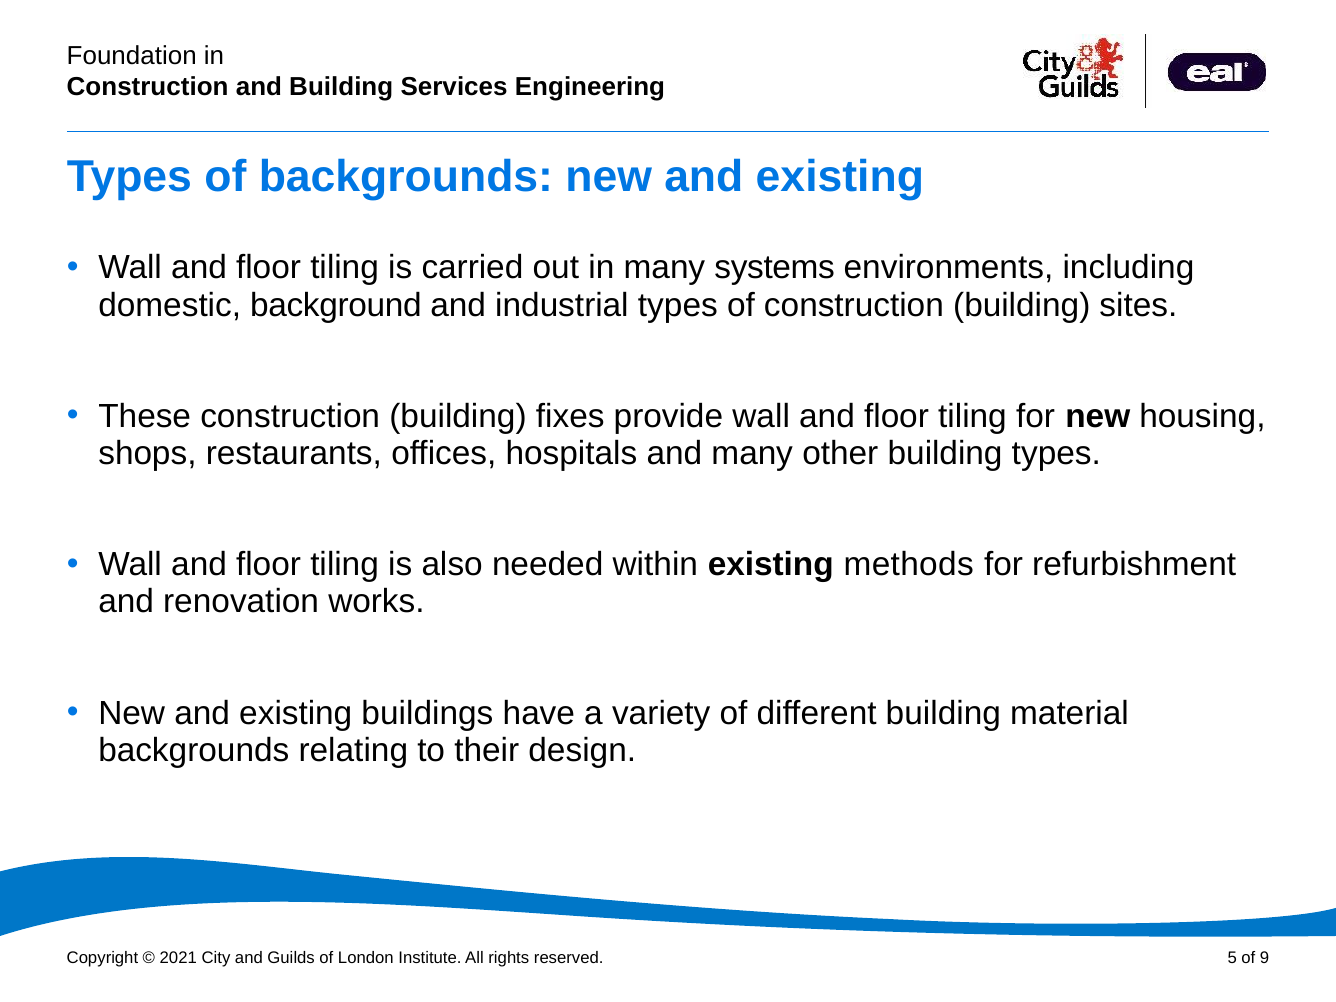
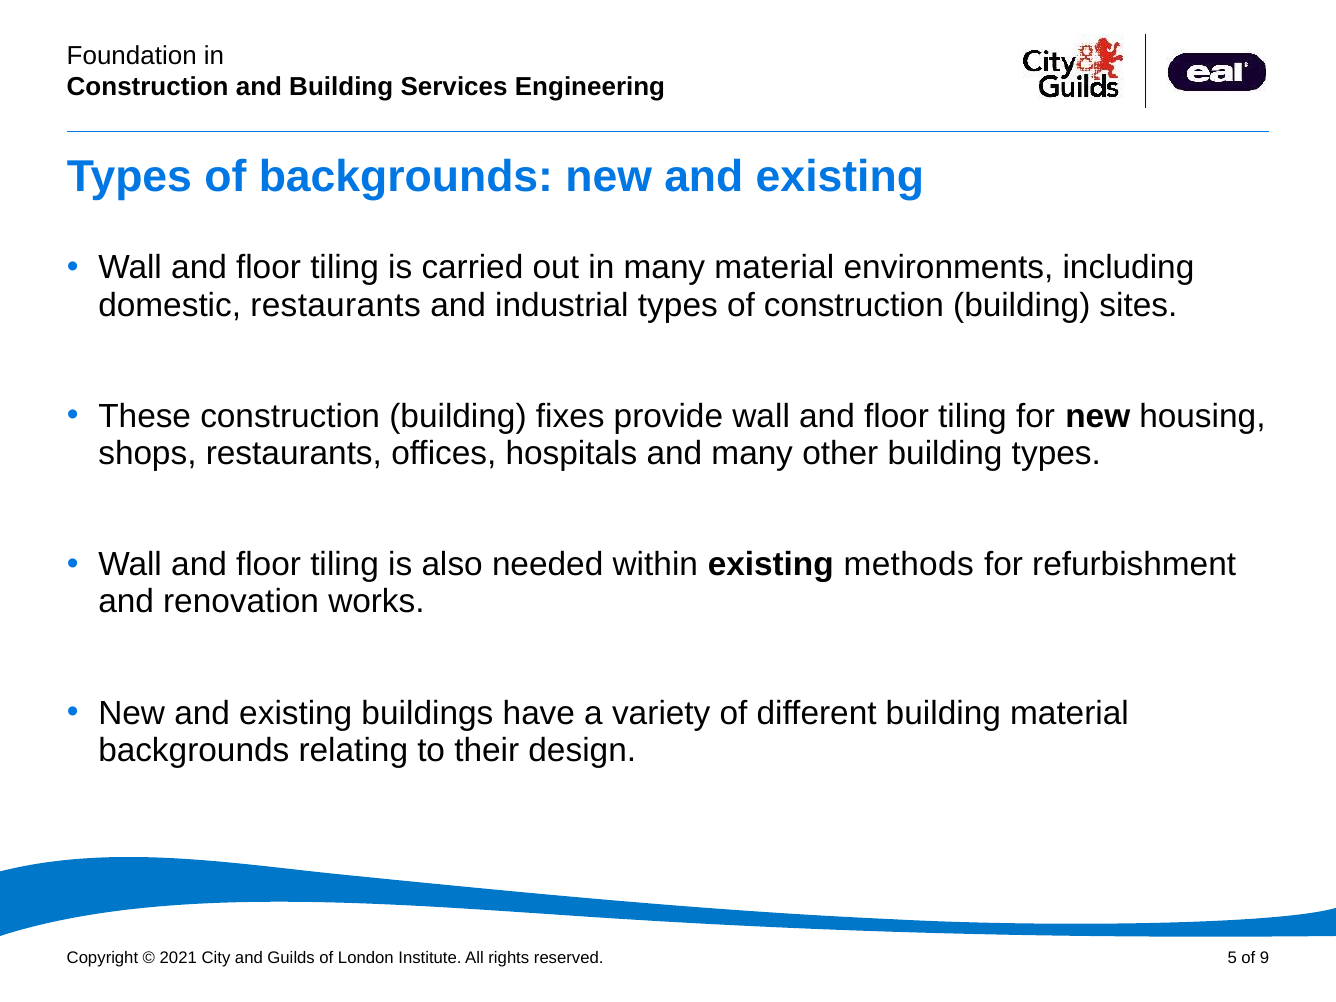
many systems: systems -> material
domestic background: background -> restaurants
